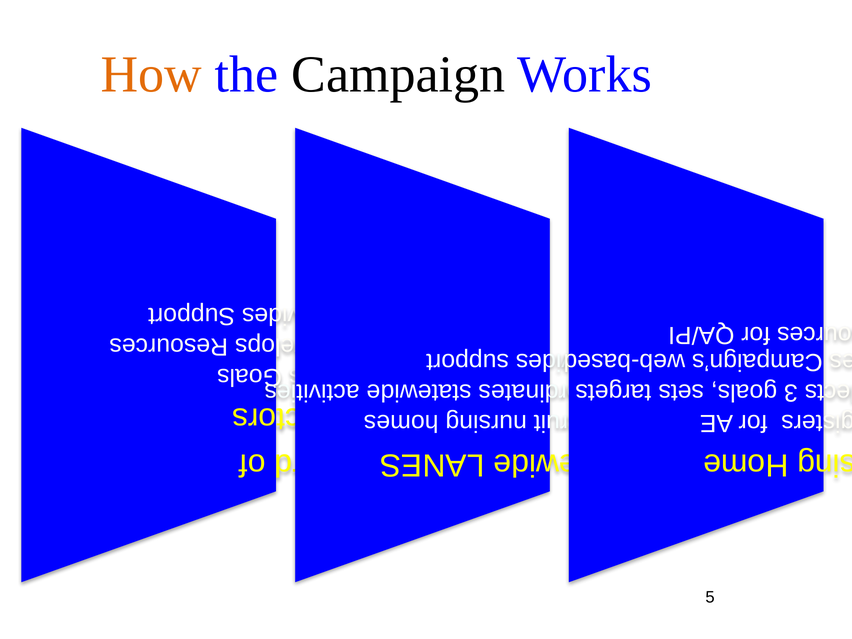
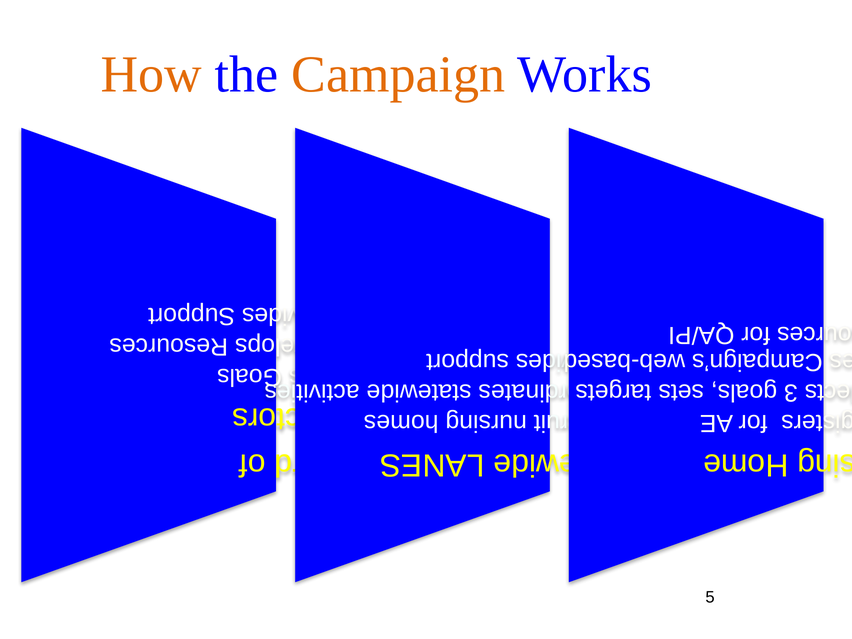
Campaign colour: black -> orange
